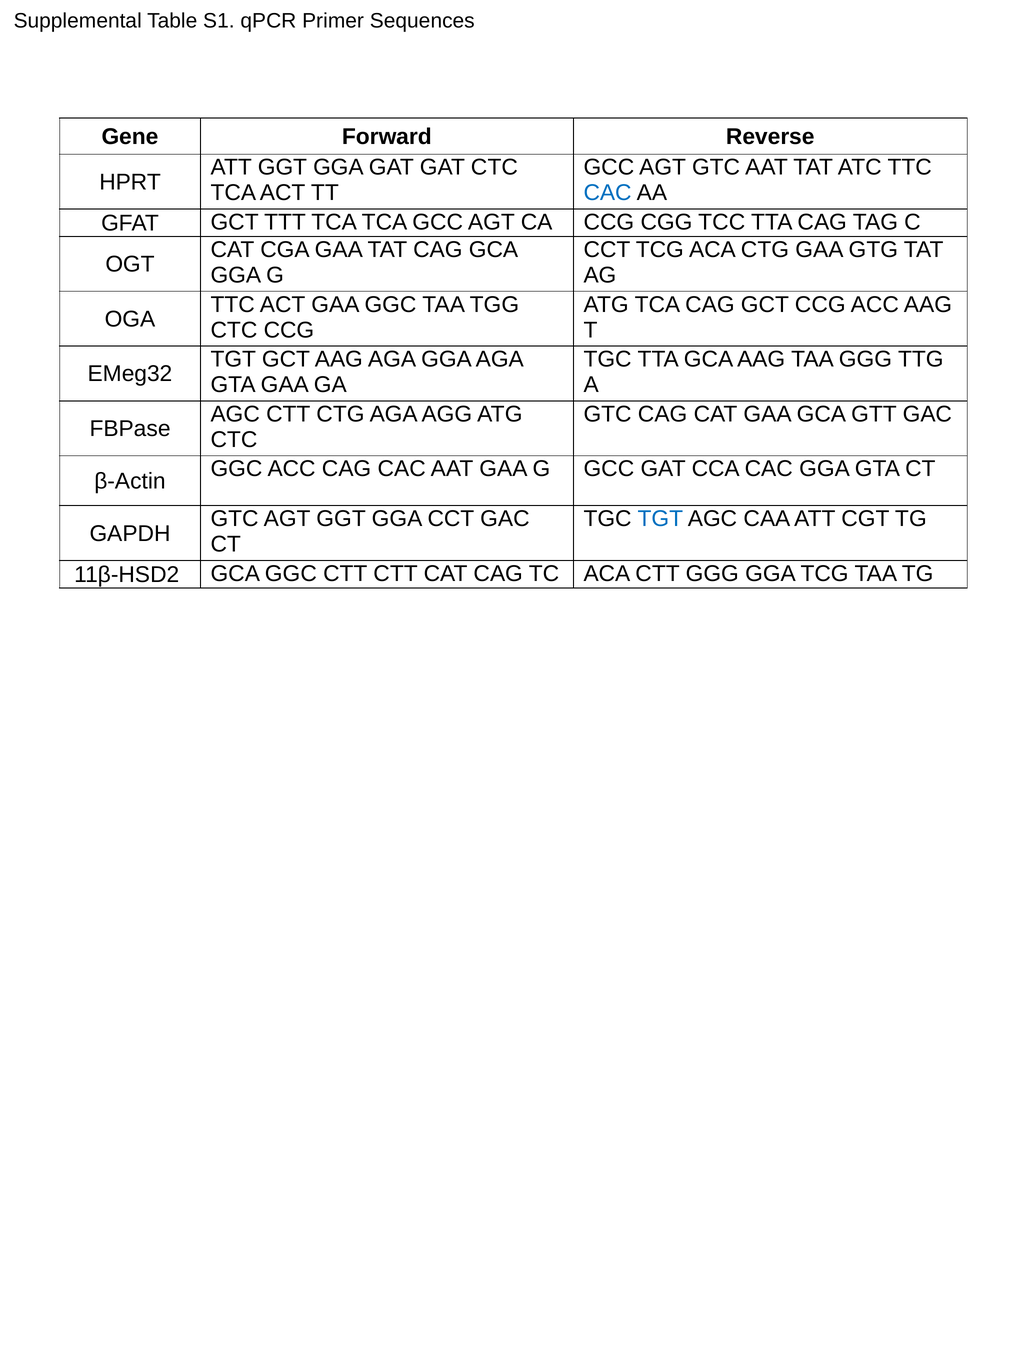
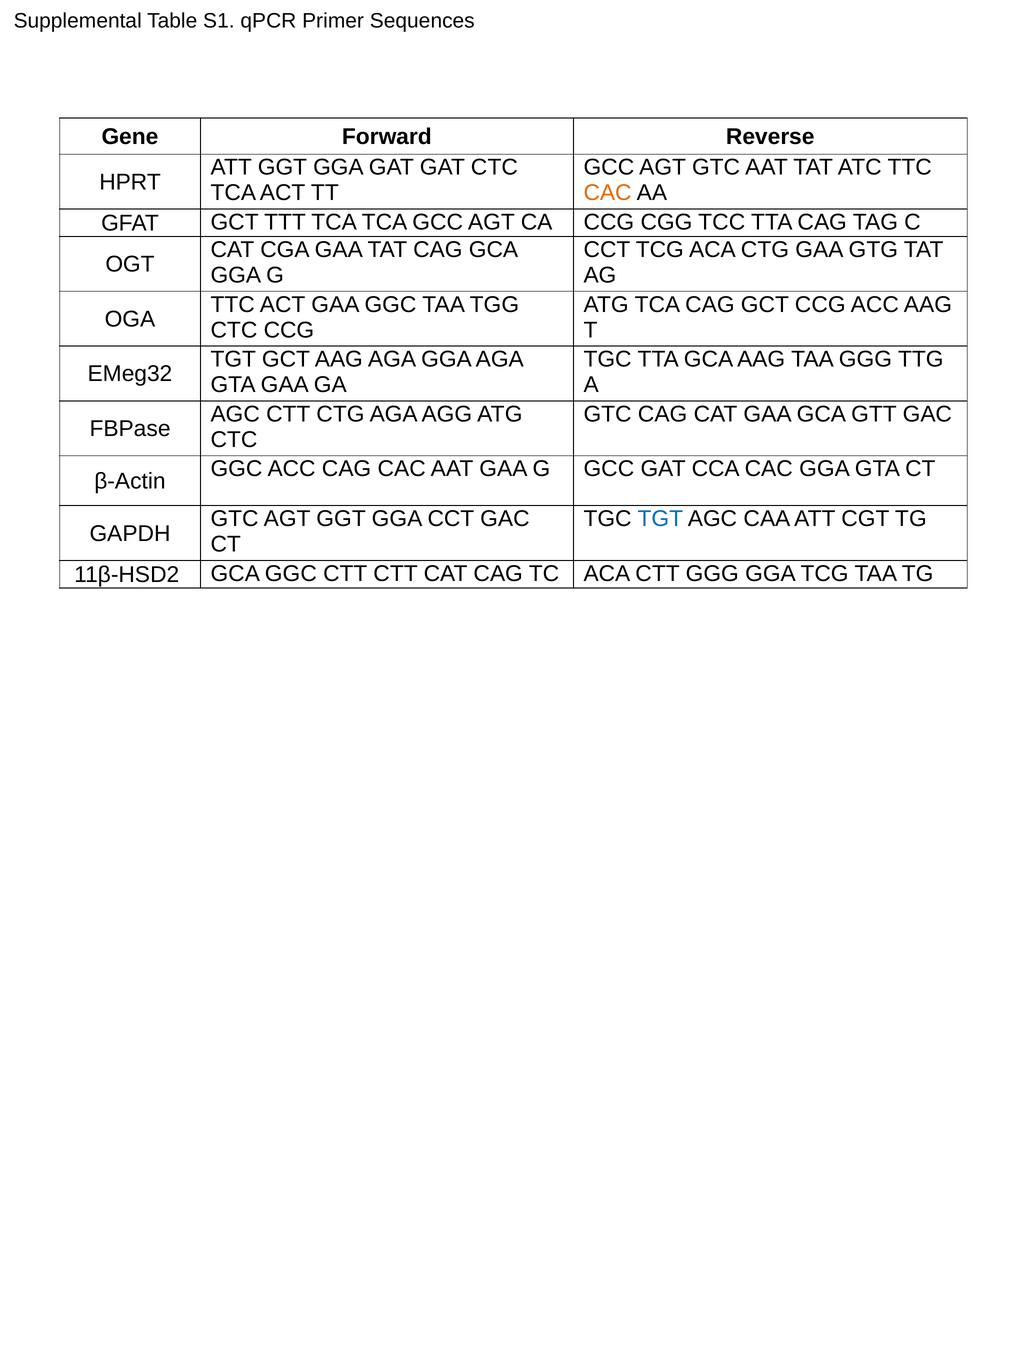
CAC at (608, 193) colour: blue -> orange
